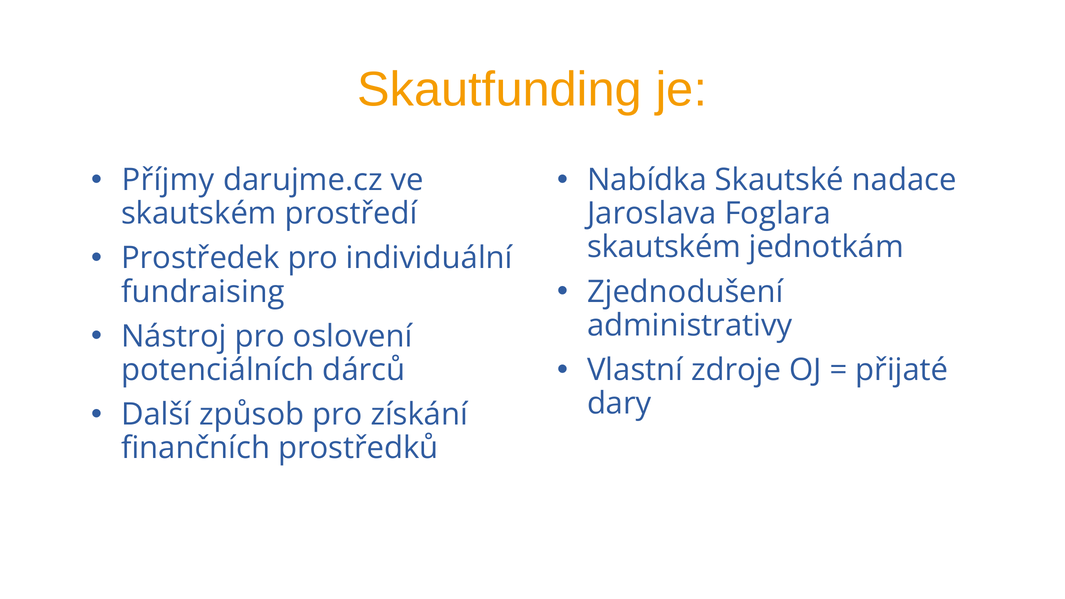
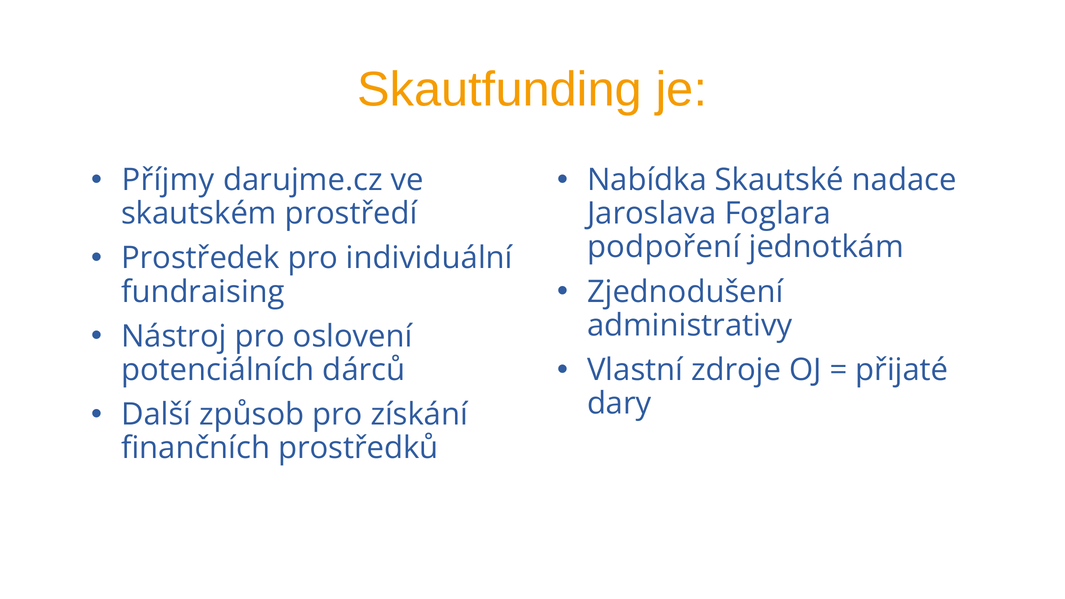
skautském at (664, 247): skautském -> podpoření
